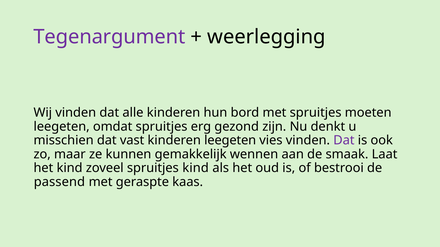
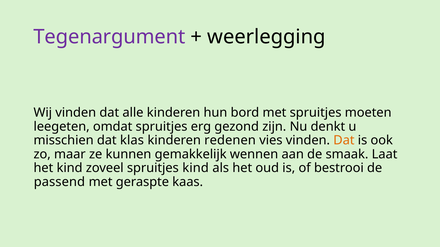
vast: vast -> klas
kinderen leegeten: leegeten -> redenen
Dat at (344, 141) colour: purple -> orange
